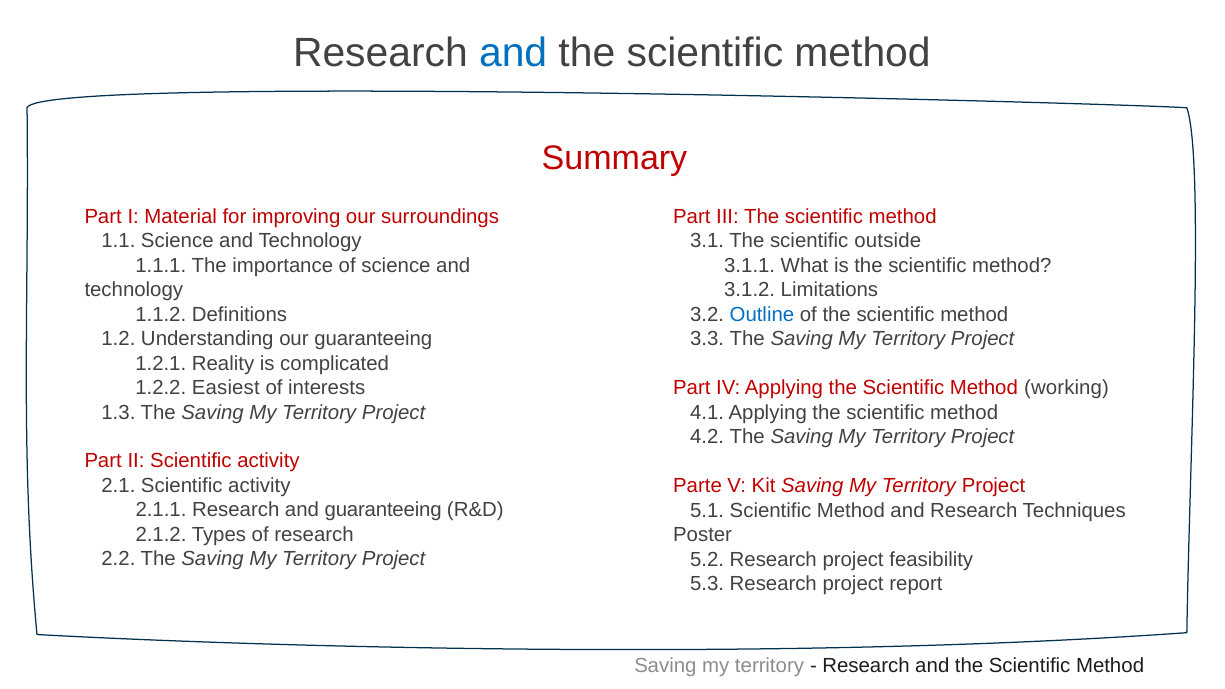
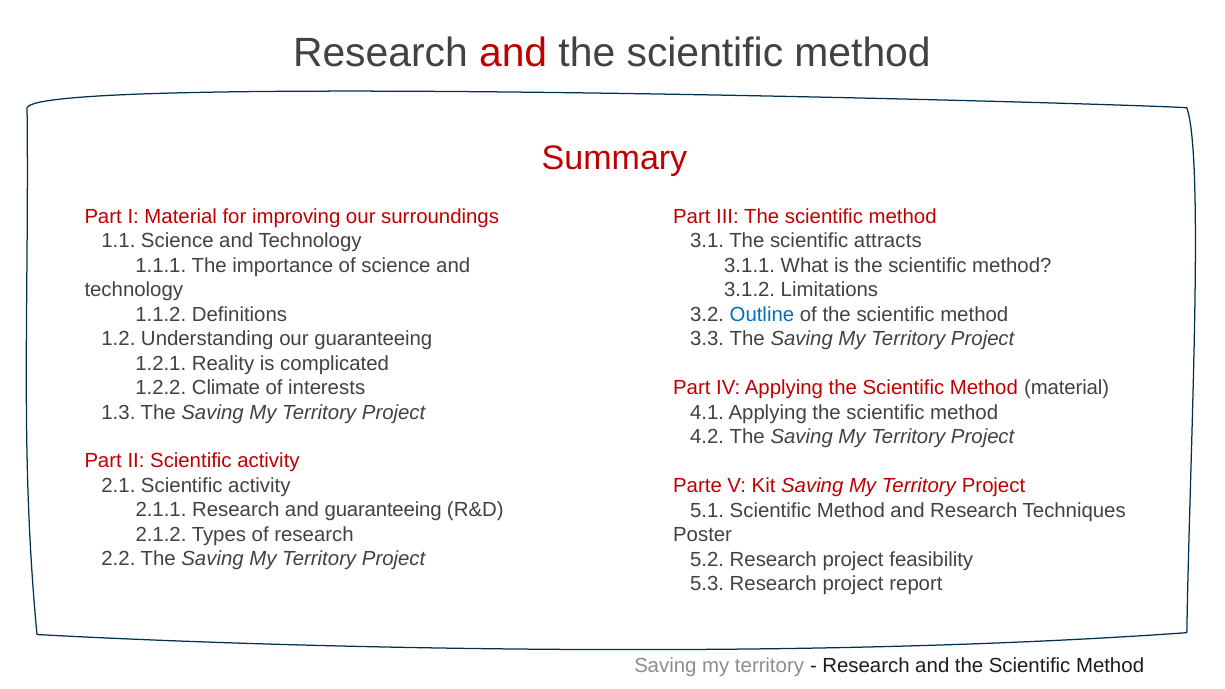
and at (513, 53) colour: blue -> red
outside: outside -> attracts
Easiest: Easiest -> Climate
Method working: working -> material
